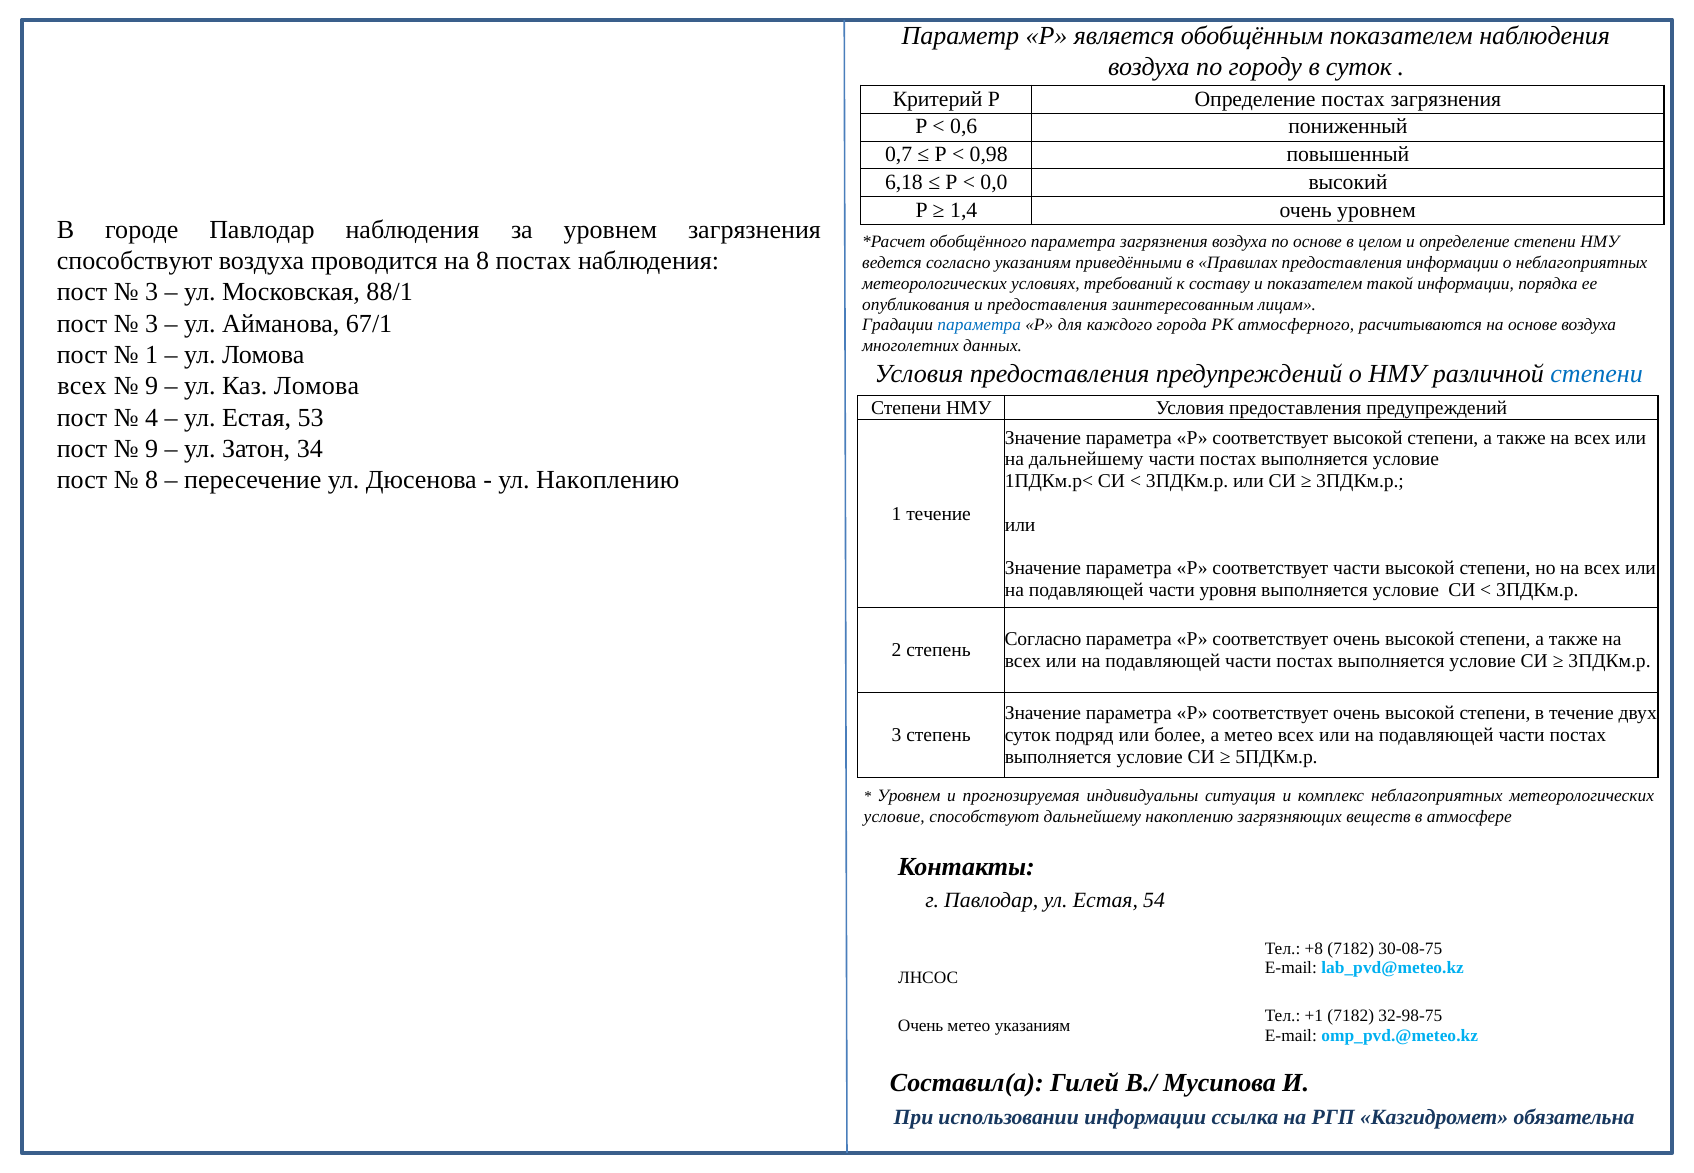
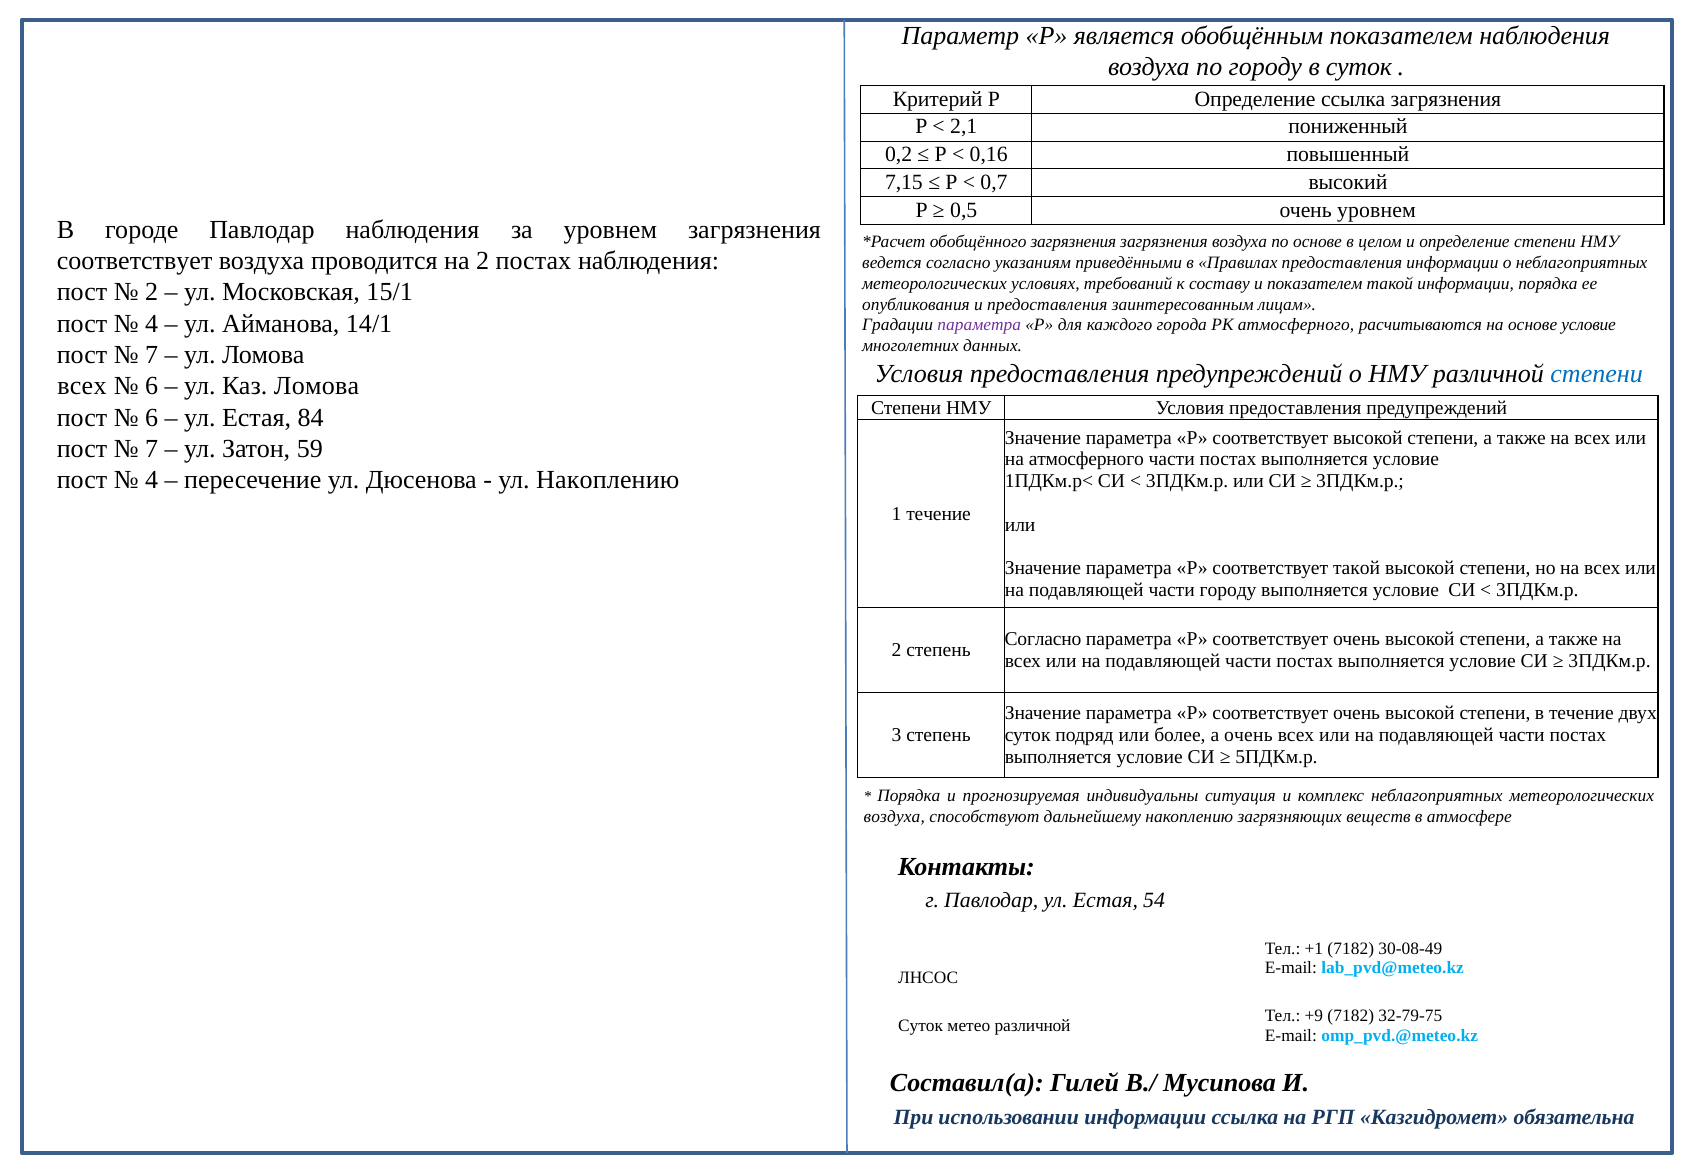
Определение постах: постах -> ссылка
0,6: 0,6 -> 2,1
0,7: 0,7 -> 0,2
0,98: 0,98 -> 0,16
6,18: 6,18 -> 7,15
0,0: 0,0 -> 0,7
1,4: 1,4 -> 0,5
обобщённого параметра: параметра -> загрязнения
способствуют at (135, 261): способствуют -> соответствует
на 8: 8 -> 2
3 at (152, 292): 3 -> 2
88/1: 88/1 -> 15/1
3 at (152, 324): 3 -> 4
67/1: 67/1 -> 14/1
параметра at (979, 325) colour: blue -> purple
основе воздуха: воздуха -> условие
1 at (152, 355): 1 -> 7
9 at (152, 386): 9 -> 6
4 at (152, 417): 4 -> 6
53: 53 -> 84
9 at (152, 449): 9 -> 7
34: 34 -> 59
на дальнейшему: дальнейшему -> атмосферного
8 at (152, 480): 8 -> 4
соответствует части: части -> такой
части уровня: уровня -> городу
а метео: метео -> очень
Уровнем at (909, 796): Уровнем -> Порядка
условие at (894, 817): условие -> воздуха
+8: +8 -> +1
30-08-75: 30-08-75 -> 30-08-49
+1: +1 -> +9
32-98-75: 32-98-75 -> 32-79-75
Очень at (921, 1026): Очень -> Суток
метео указаниям: указаниям -> различной
